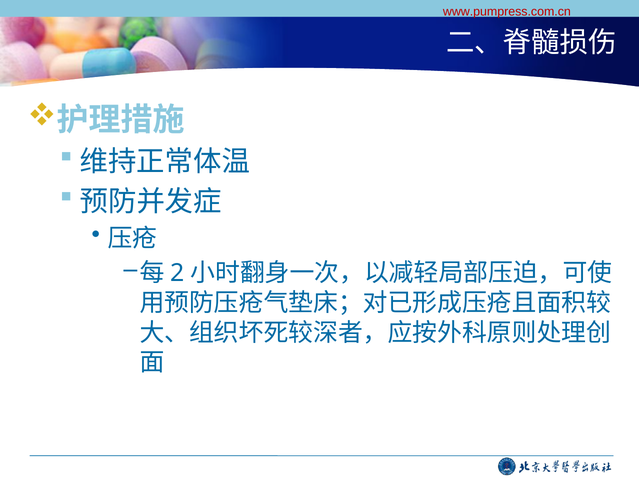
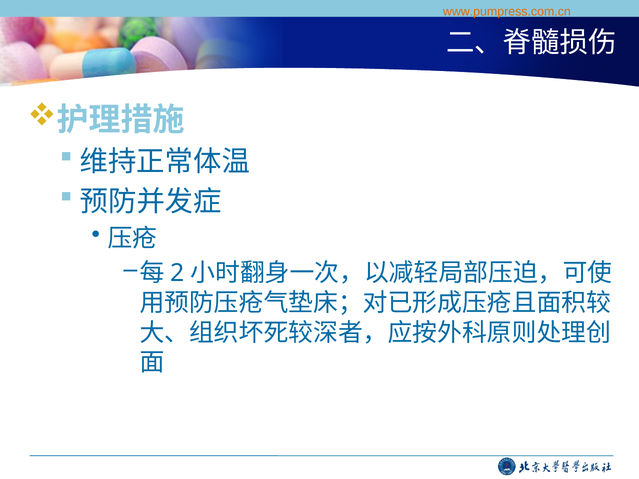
www.pumpress.com.cn colour: red -> orange
